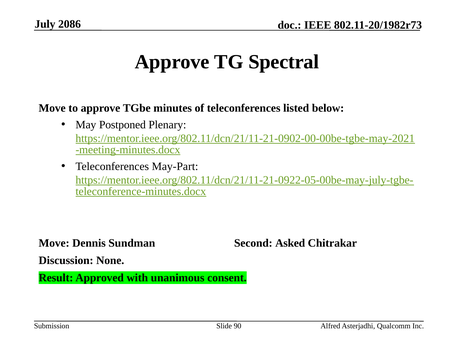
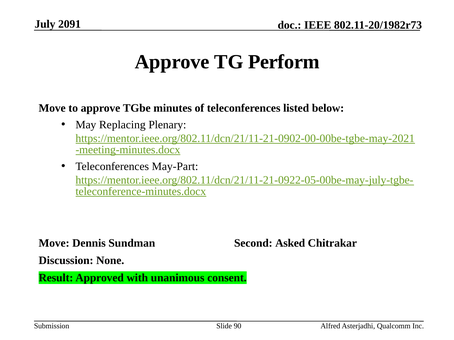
2086: 2086 -> 2091
Spectral: Spectral -> Perform
Postponed: Postponed -> Replacing
